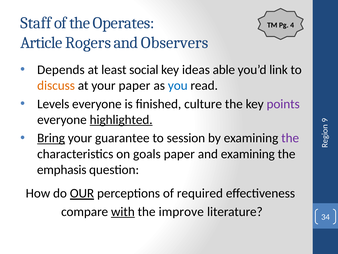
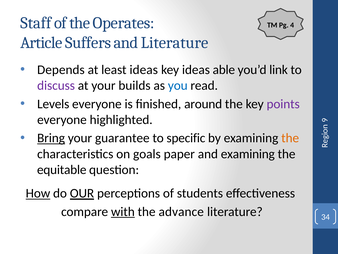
Rogers: Rogers -> Suffers
and Observers: Observers -> Literature
least social: social -> ideas
discuss colour: orange -> purple
your paper: paper -> builds
culture: culture -> around
highlighted underline: present -> none
session: session -> specific
the at (290, 138) colour: purple -> orange
emphasis: emphasis -> equitable
How underline: none -> present
required: required -> students
improve: improve -> advance
